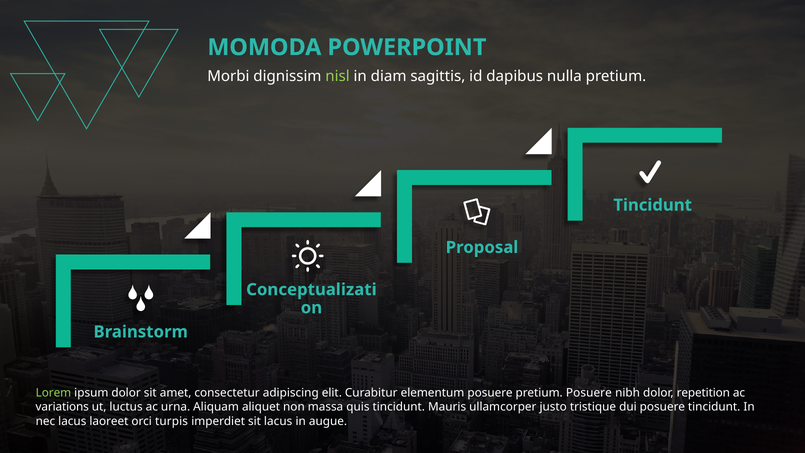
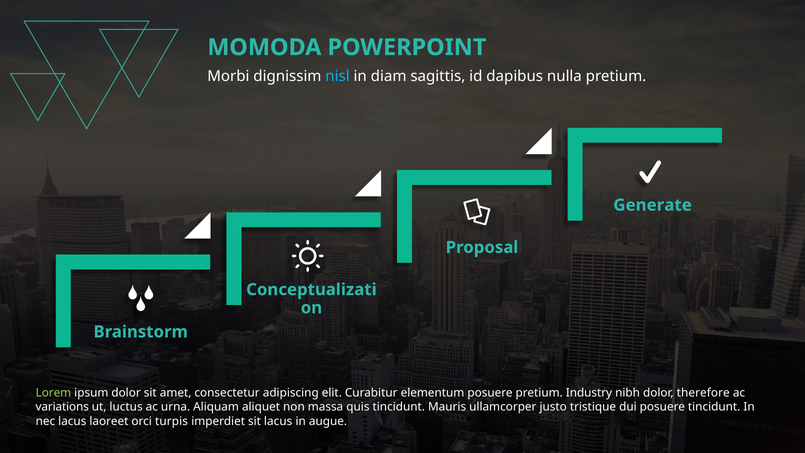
nisl colour: light green -> light blue
Tincidunt at (653, 205): Tincidunt -> Generate
pretium Posuere: Posuere -> Industry
repetition: repetition -> therefore
